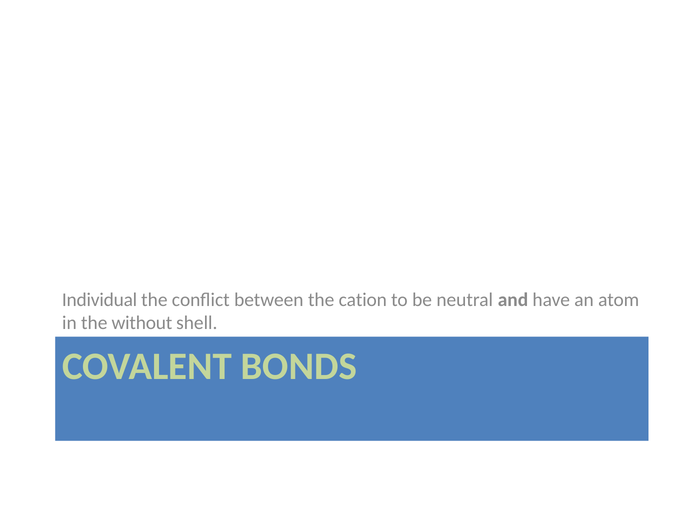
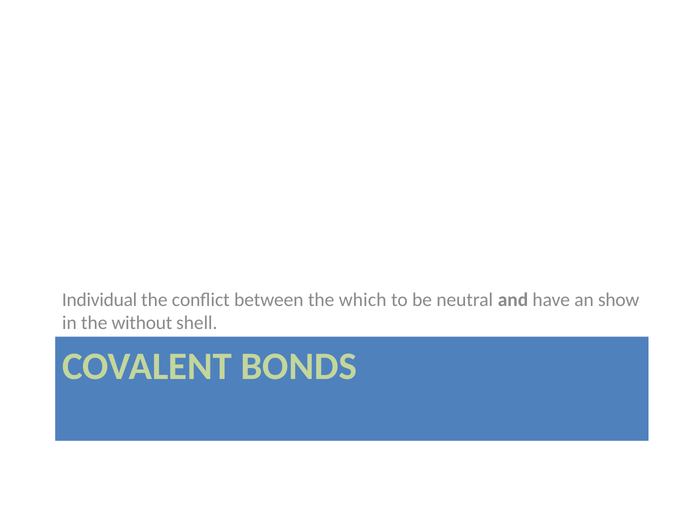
cation: cation -> which
atom: atom -> show
